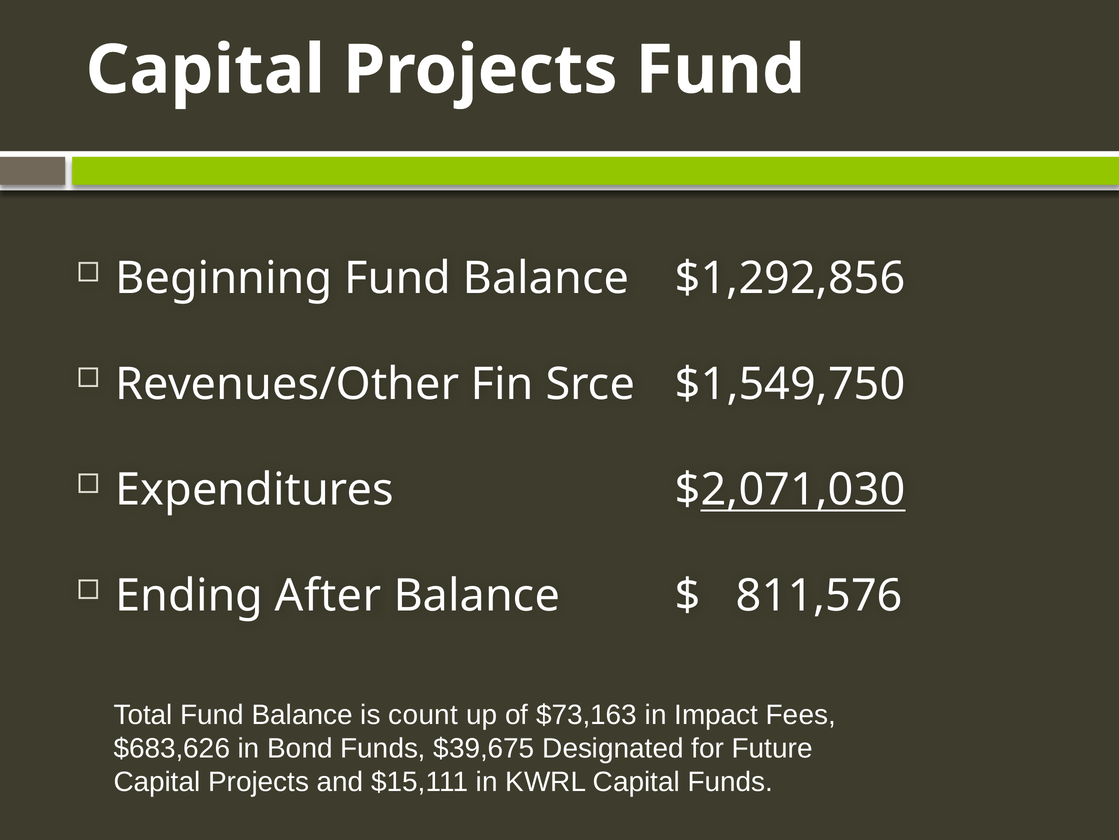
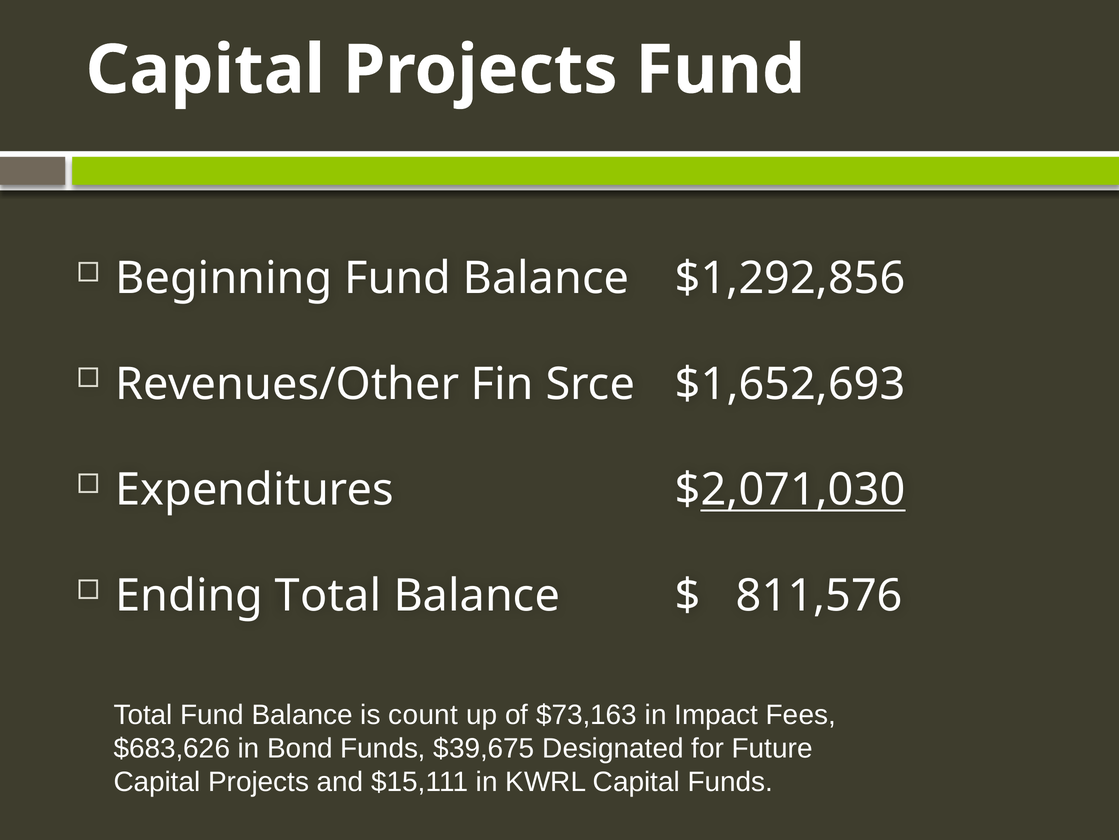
$1,549,750: $1,549,750 -> $1,652,693
Ending After: After -> Total
